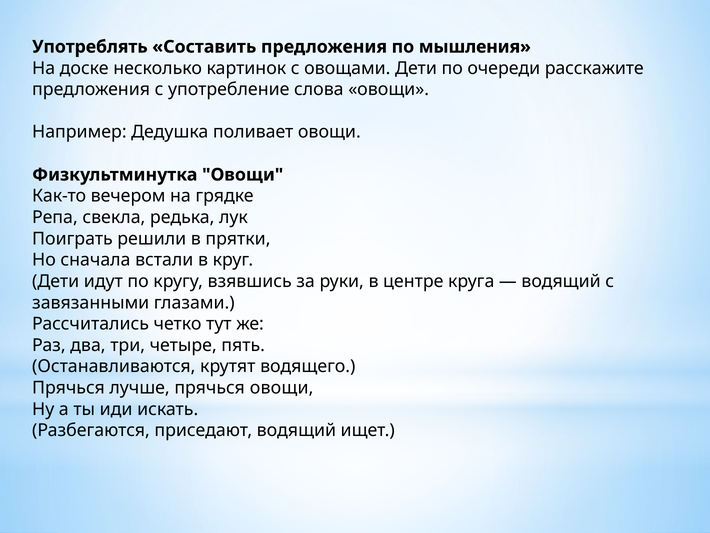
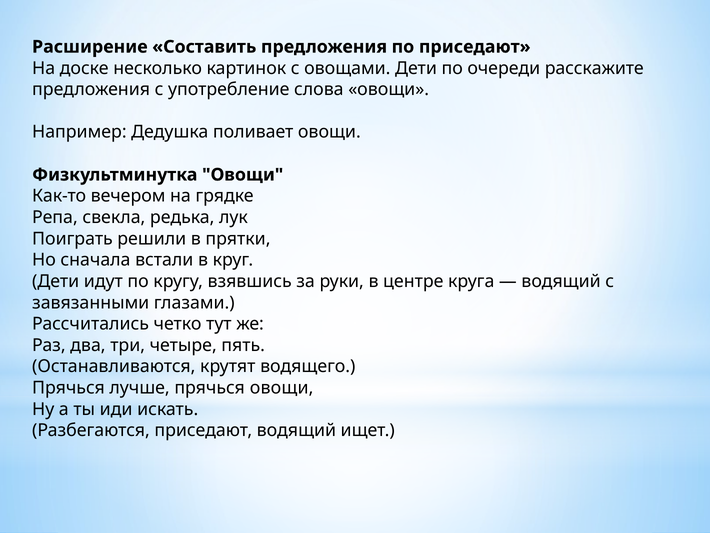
Употреблять: Употреблять -> Расширение
по мышления: мышления -> приседают
